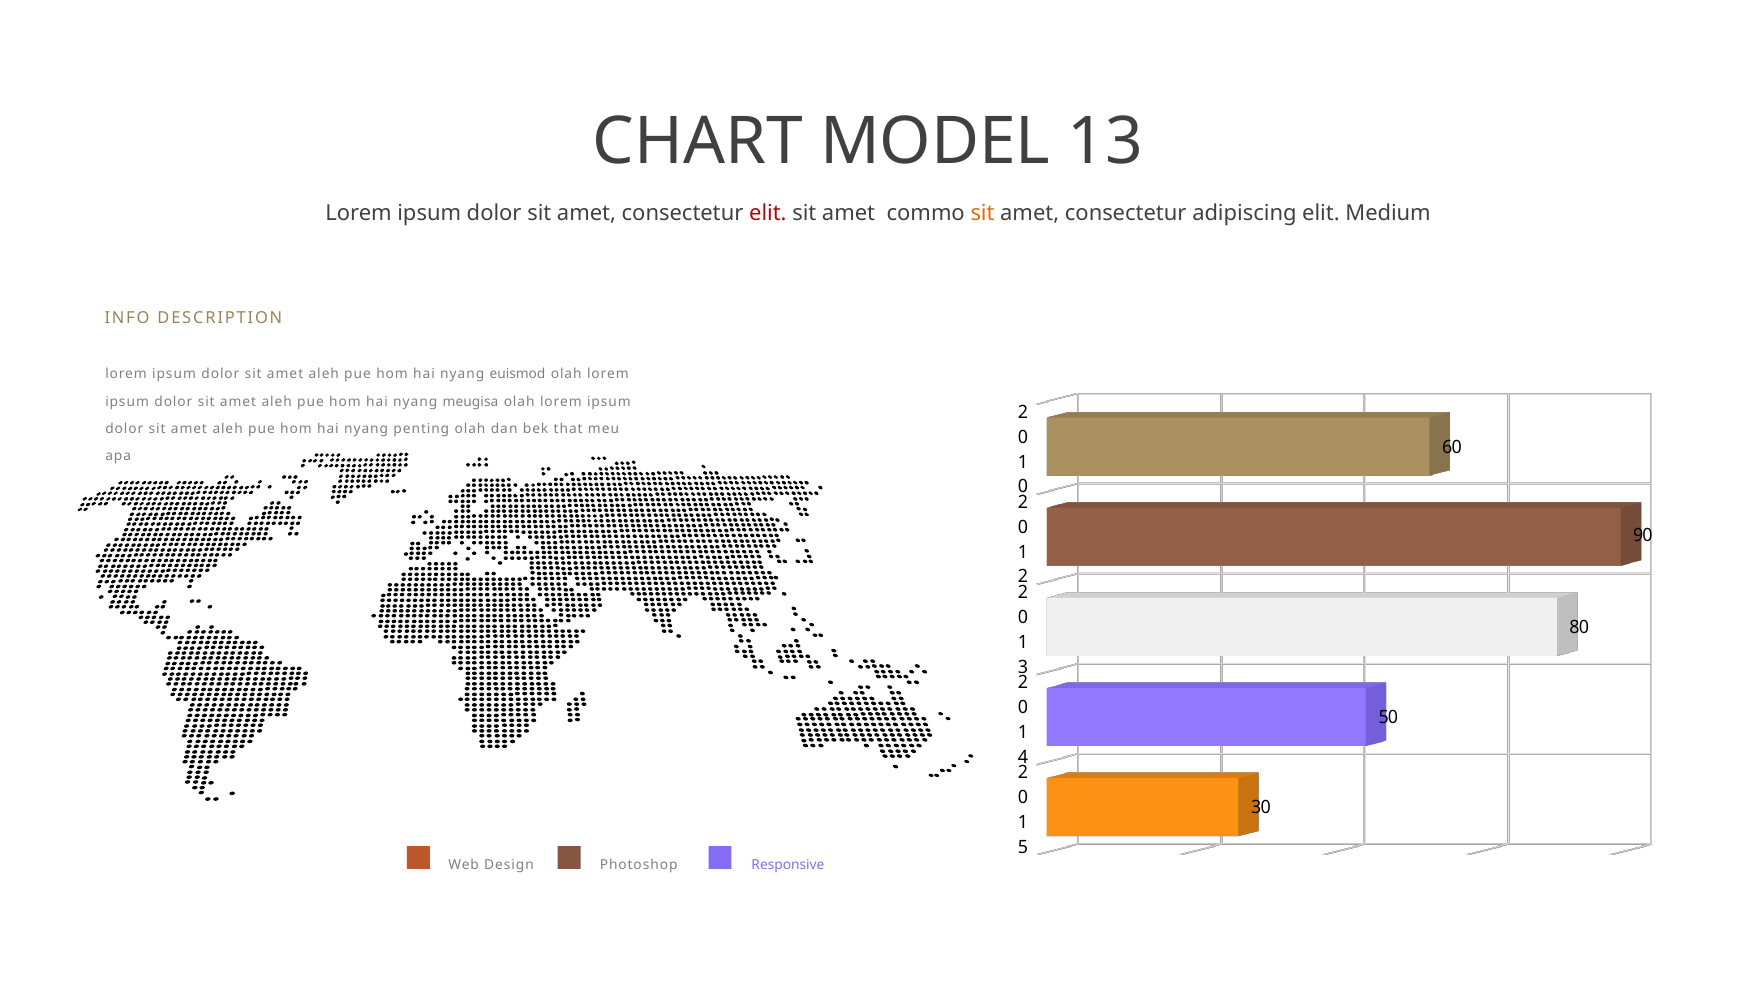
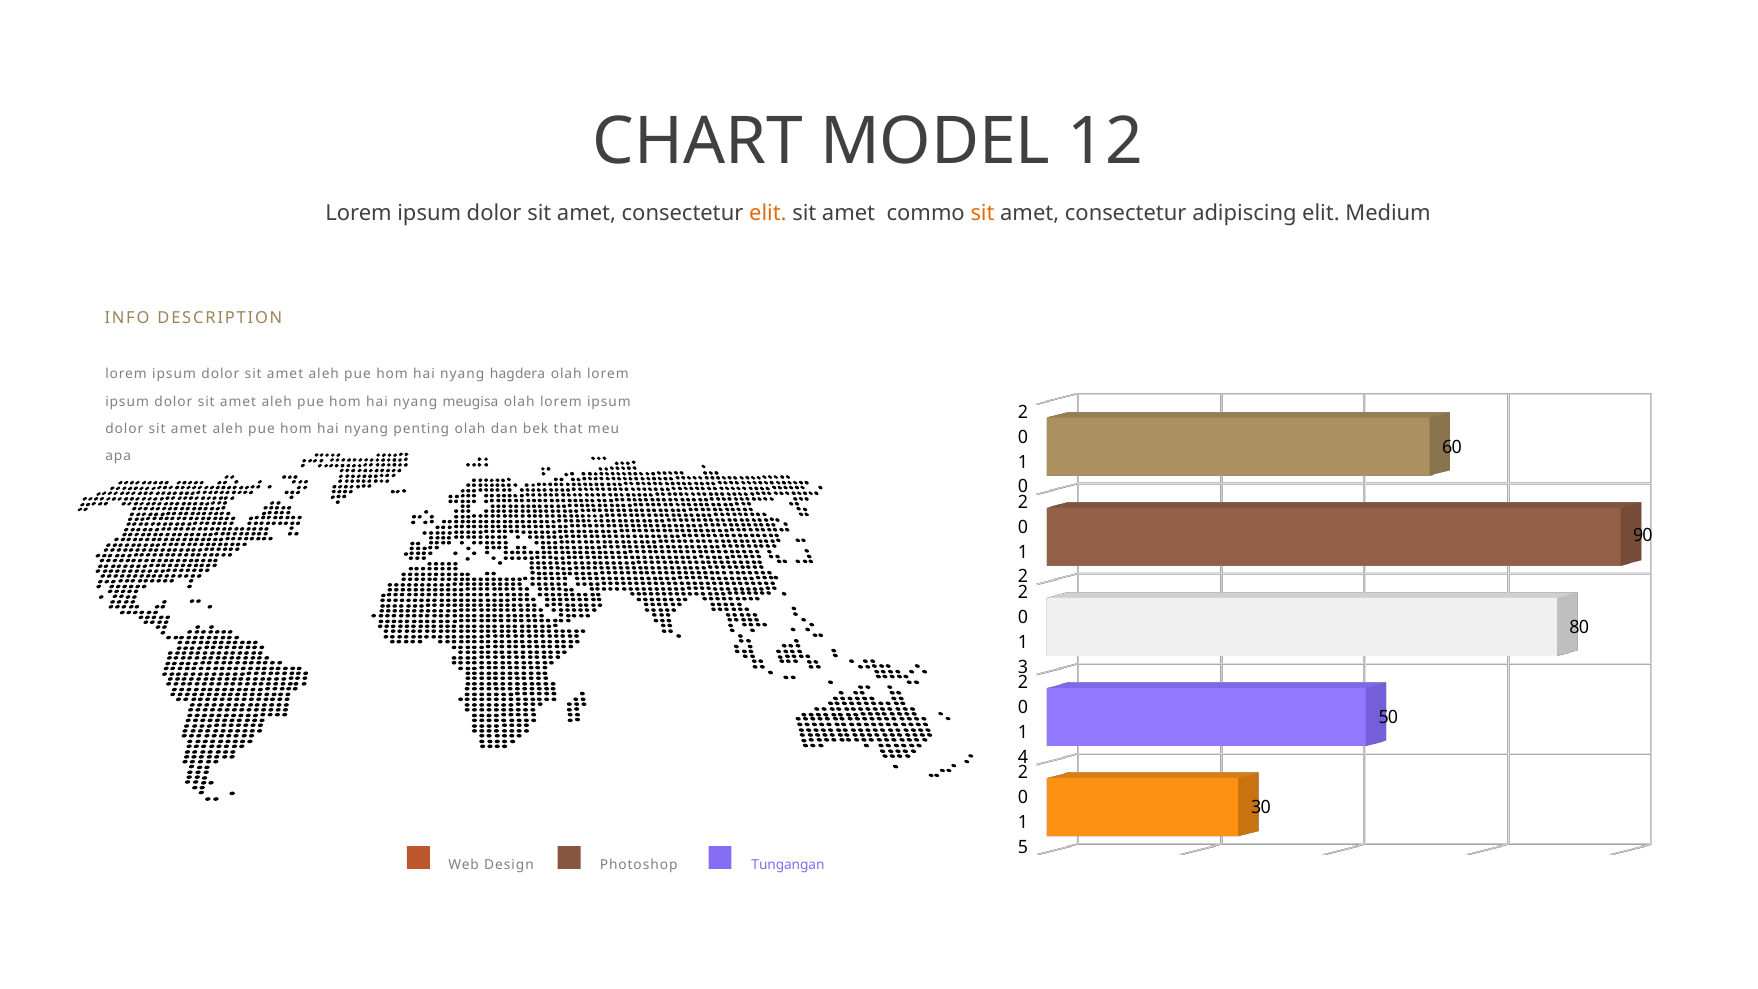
13: 13 -> 12
elit at (768, 213) colour: red -> orange
euismod: euismod -> hagdera
Responsive: Responsive -> Tungangan
